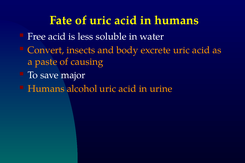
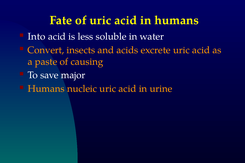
Free: Free -> Into
body: body -> acids
alcohol: alcohol -> nucleic
